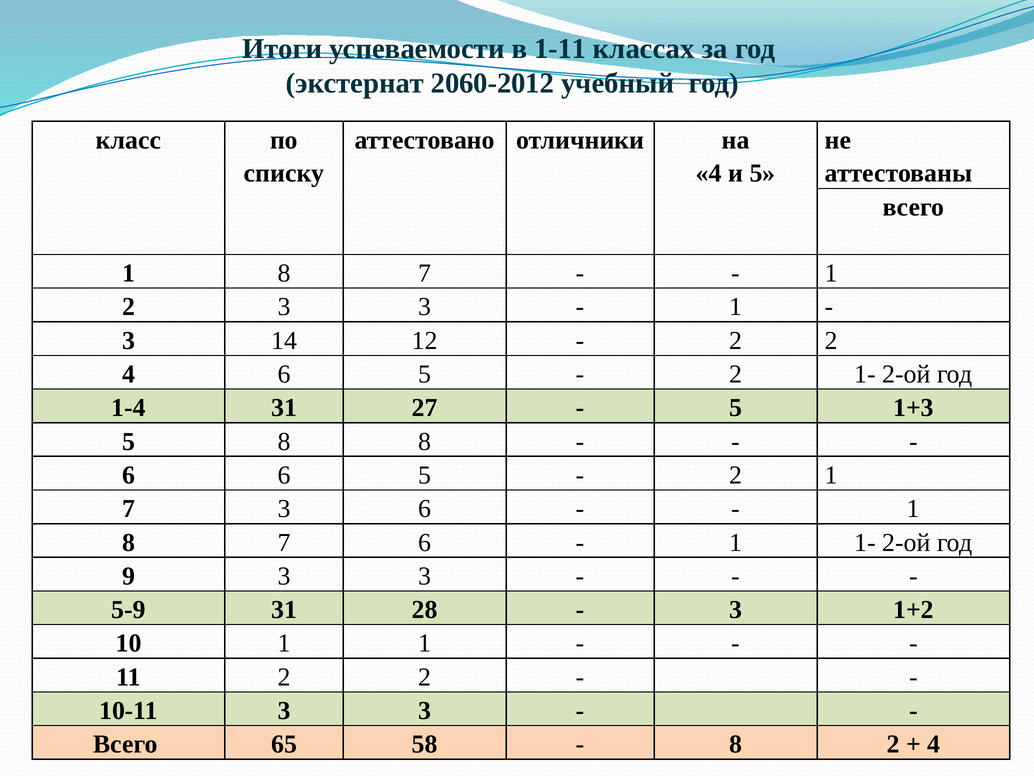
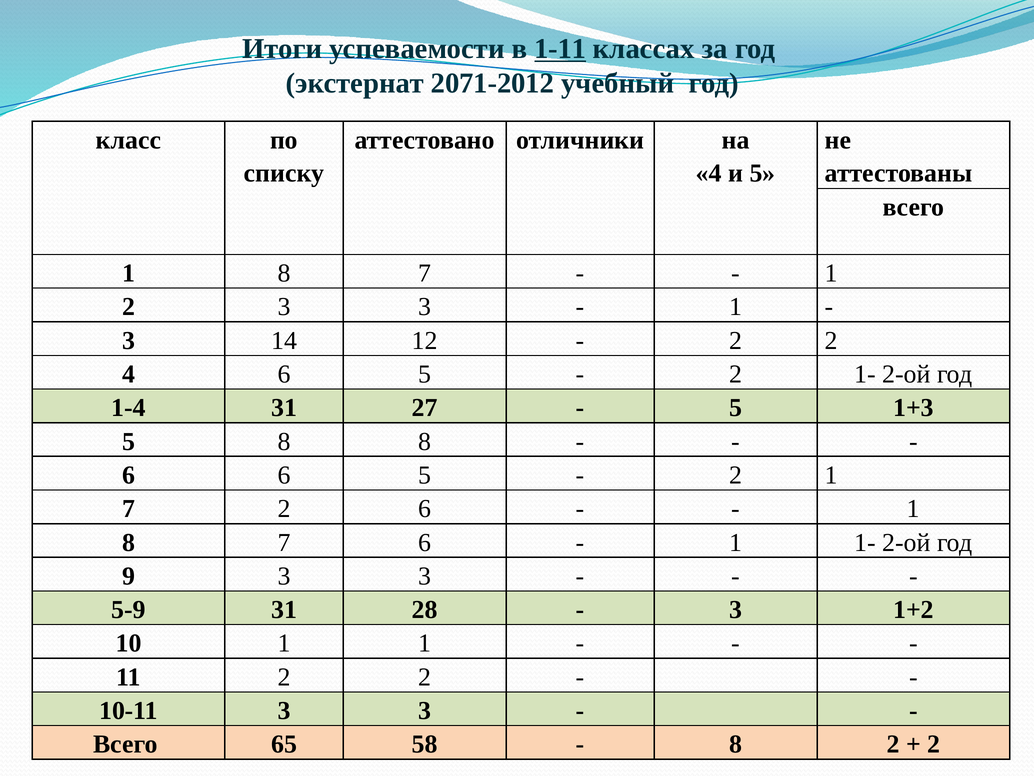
1-11 underline: none -> present
2060-2012: 2060-2012 -> 2071-2012
7 3: 3 -> 2
4 at (934, 744): 4 -> 2
